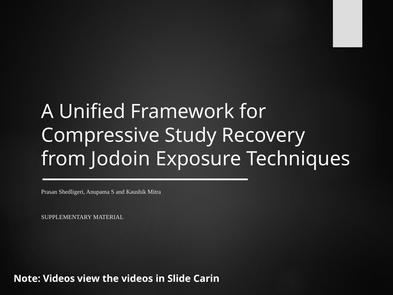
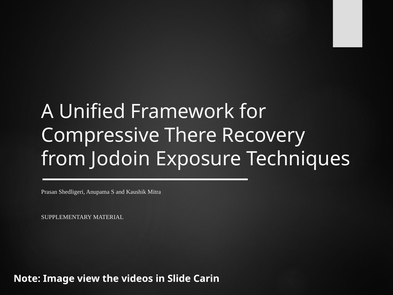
Study: Study -> There
Note Videos: Videos -> Image
